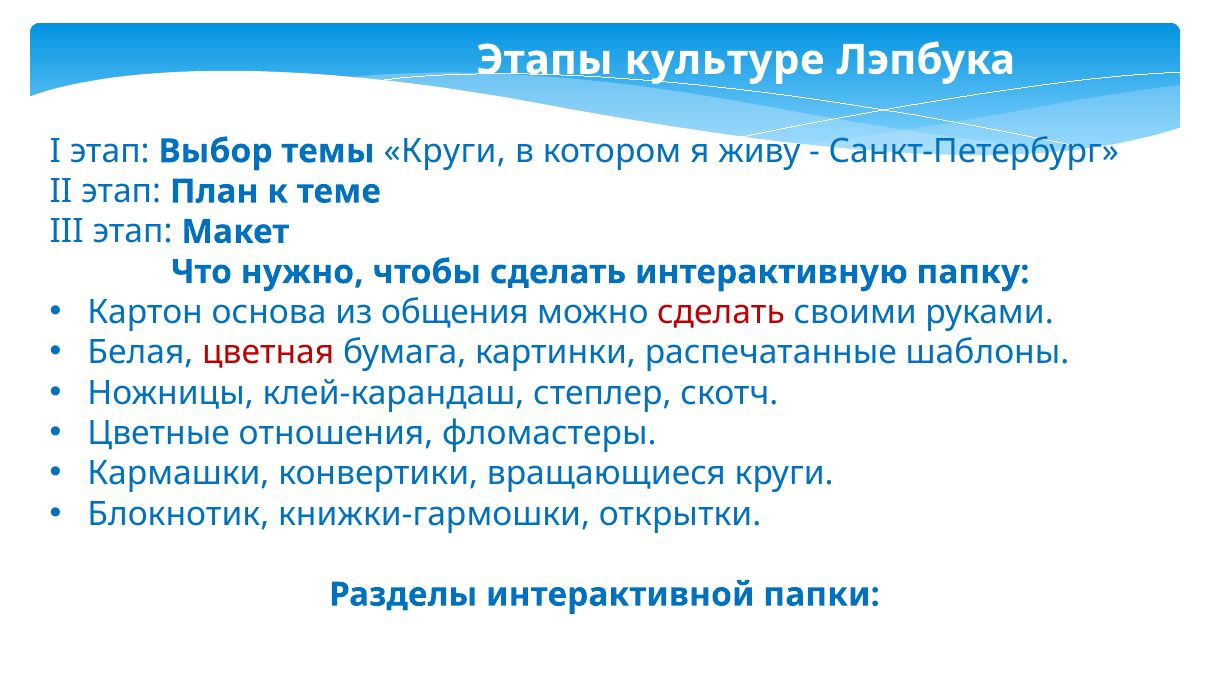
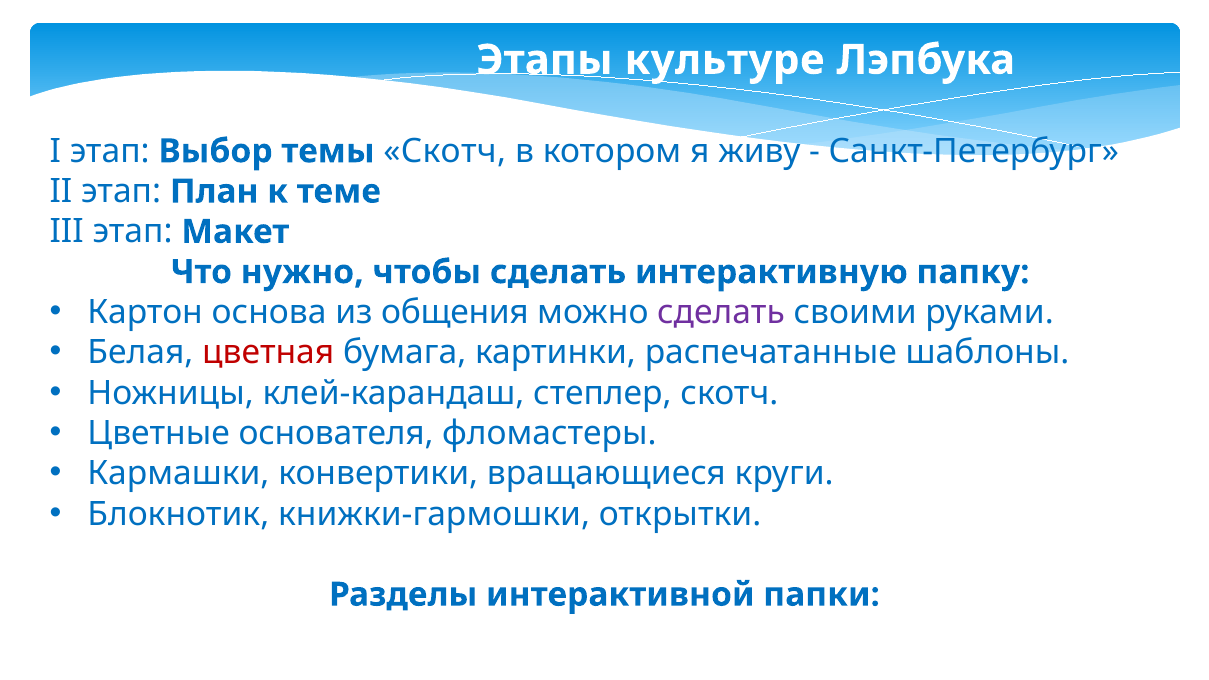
темы Круги: Круги -> Скотч
сделать at (721, 312) colour: red -> purple
отношения: отношения -> основателя
